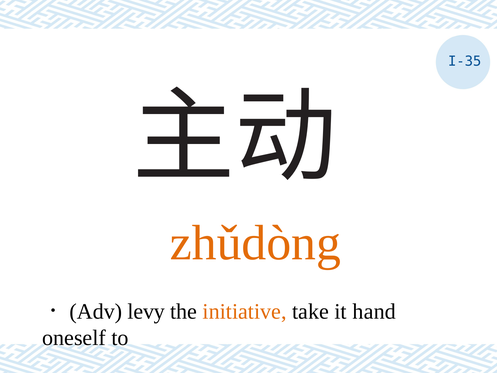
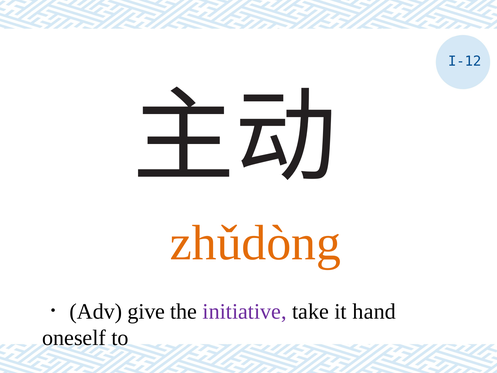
I-35: I-35 -> I-12
levy: levy -> give
initiative colour: orange -> purple
